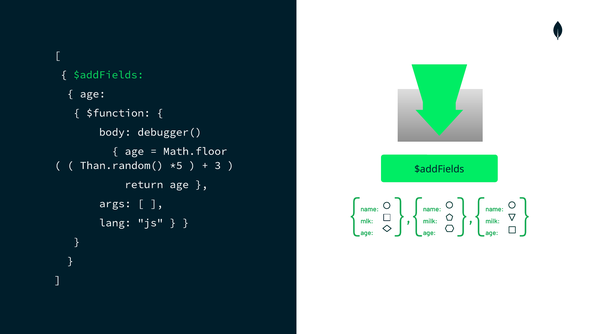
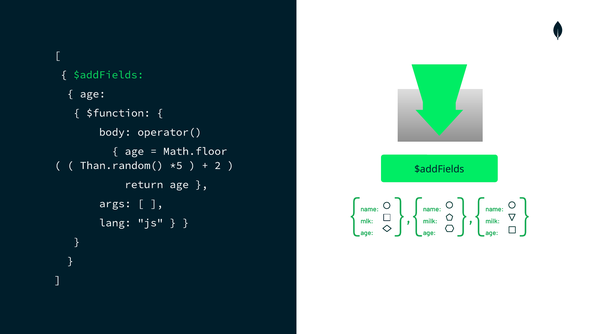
debugger(: debugger( -> operator(
3: 3 -> 2
